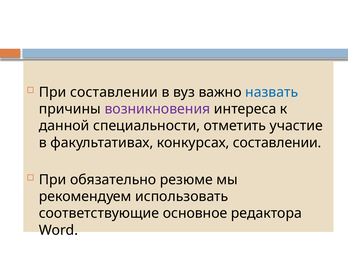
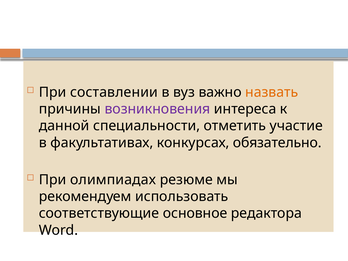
назвать colour: blue -> orange
конкурсах составлении: составлении -> обязательно
обязательно: обязательно -> олимпиадах
